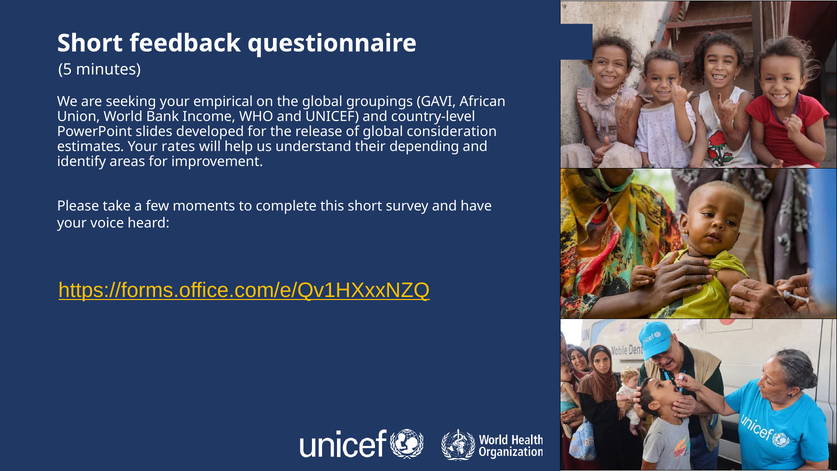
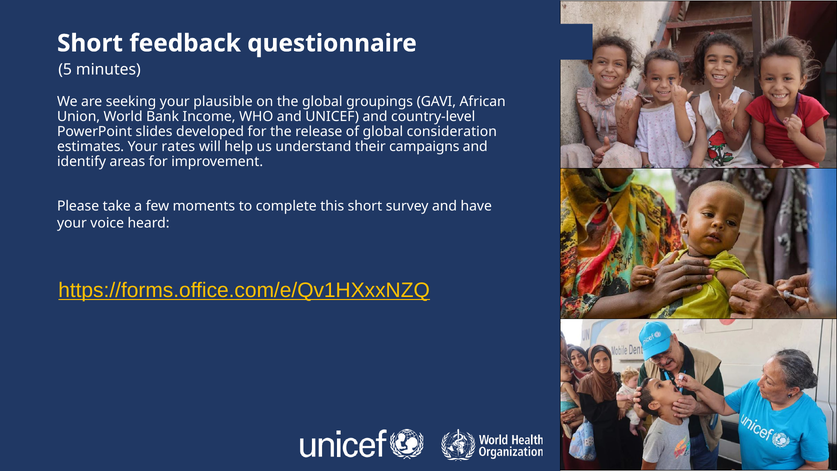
empirical: empirical -> plausible
depending: depending -> campaigns
